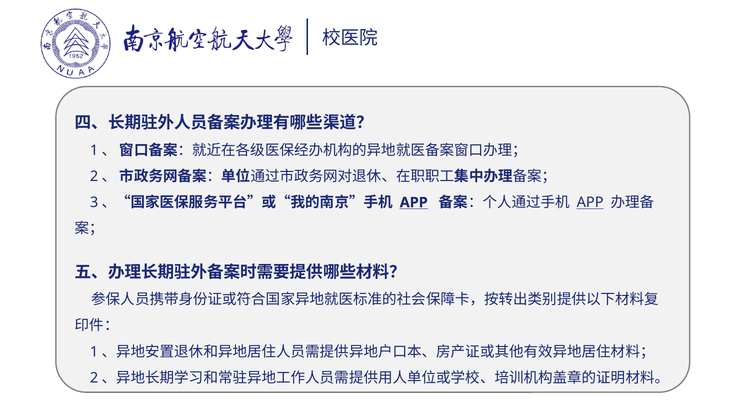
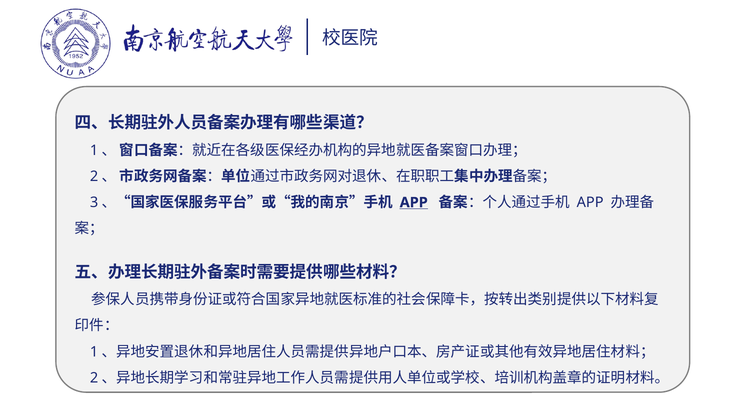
APP at (590, 203) underline: present -> none
